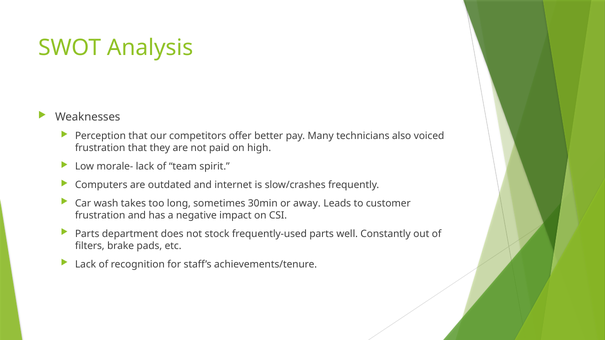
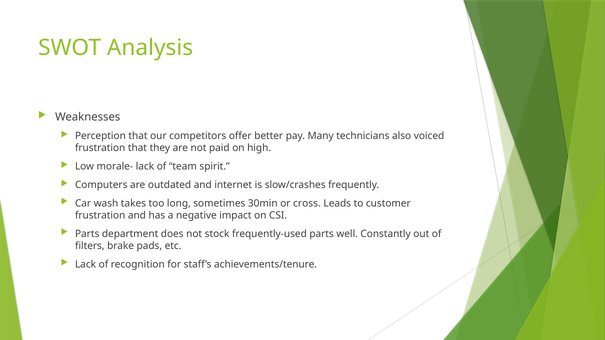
away: away -> cross
